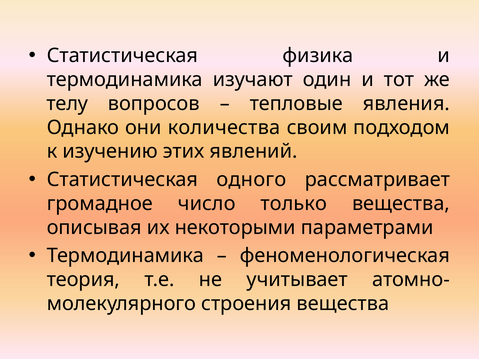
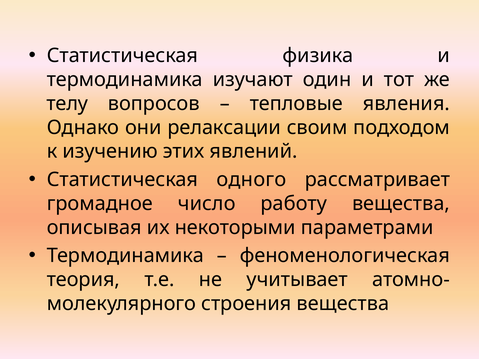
количества: количества -> релаксации
только: только -> работу
